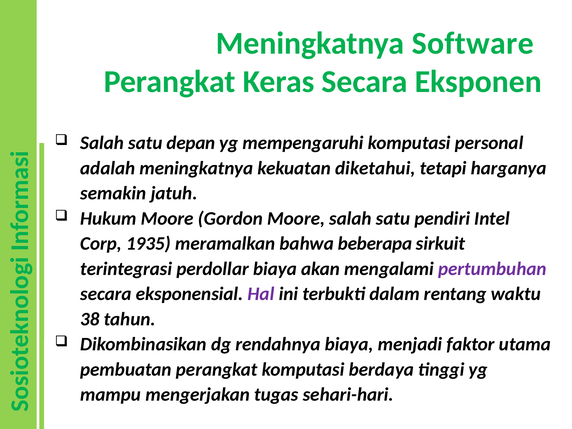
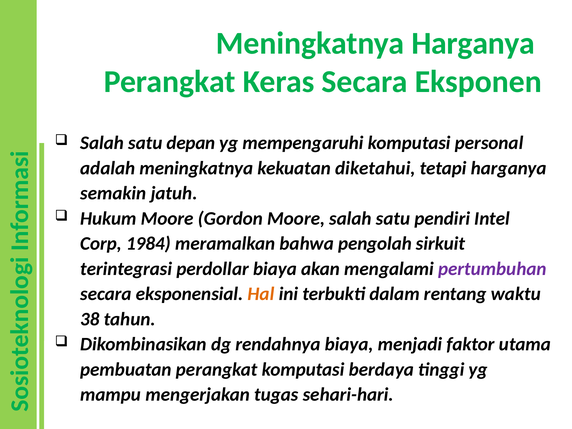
Meningkatnya Software: Software -> Harganya
1935: 1935 -> 1984
beberapa: beberapa -> pengolah
Hal colour: purple -> orange
